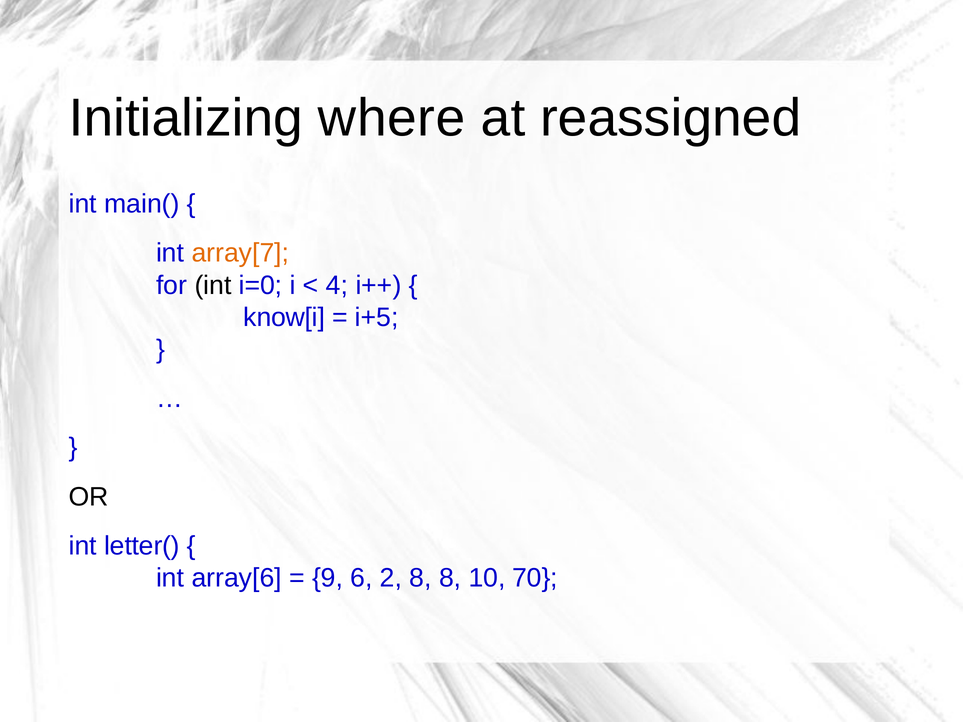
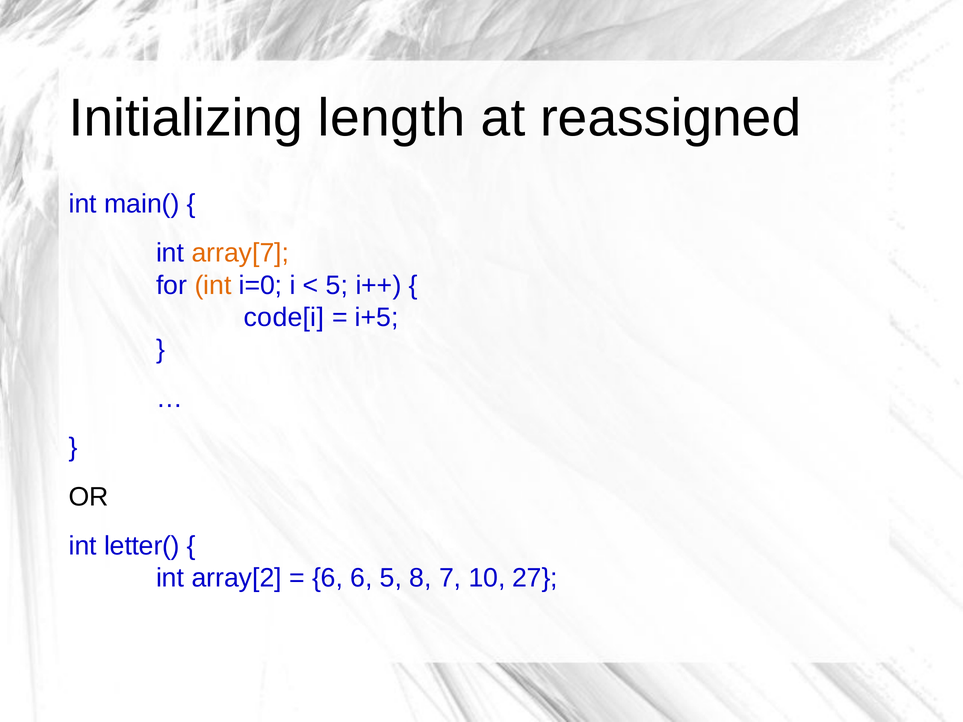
where: where -> length
int at (213, 285) colour: black -> orange
4 at (337, 285): 4 -> 5
know[i: know[i -> code[i
array[6: array[6 -> array[2
9 at (328, 578): 9 -> 6
6 2: 2 -> 5
8 8: 8 -> 7
70: 70 -> 27
